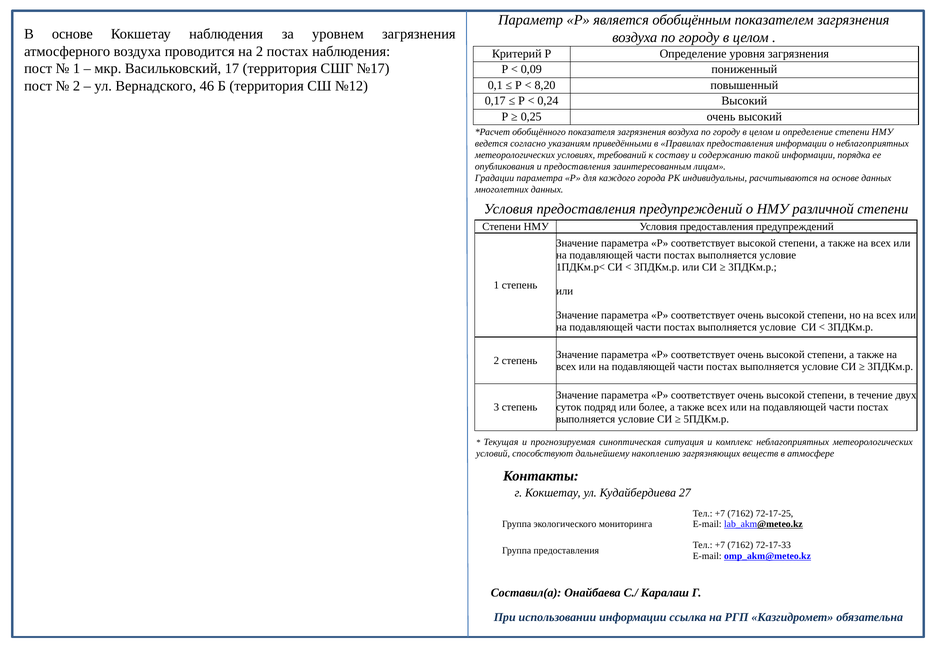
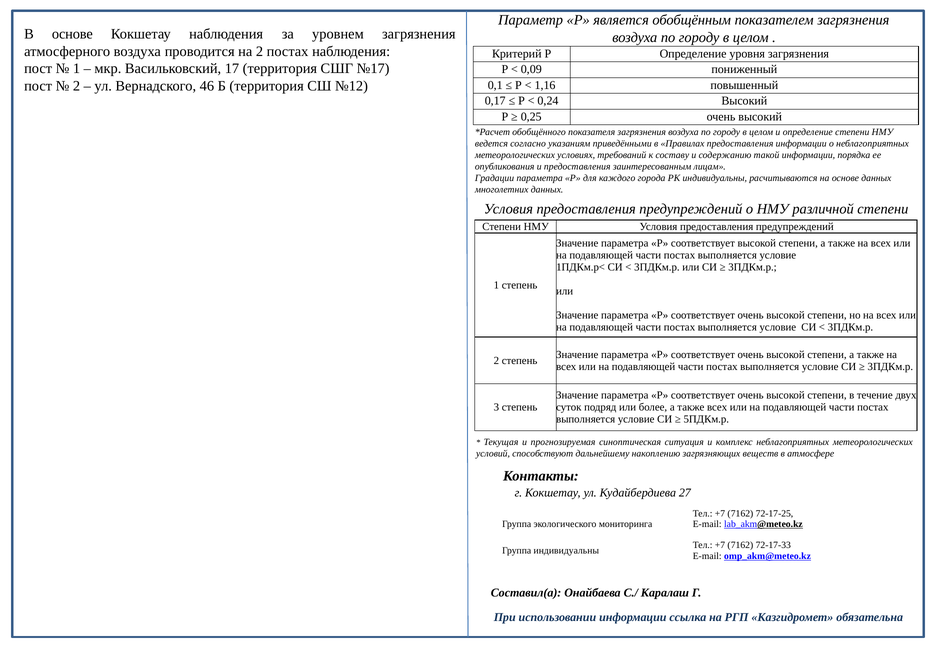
8,20: 8,20 -> 1,16
Группа предоставления: предоставления -> индивидуальны
